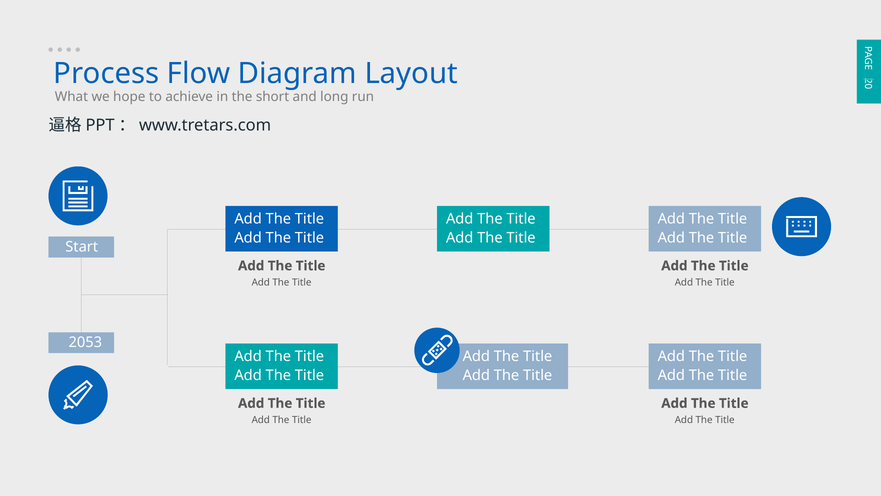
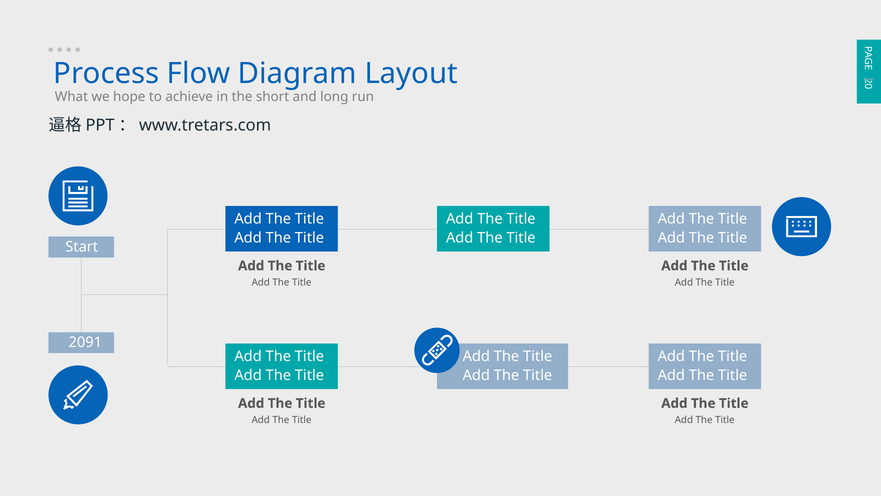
2053: 2053 -> 2091
